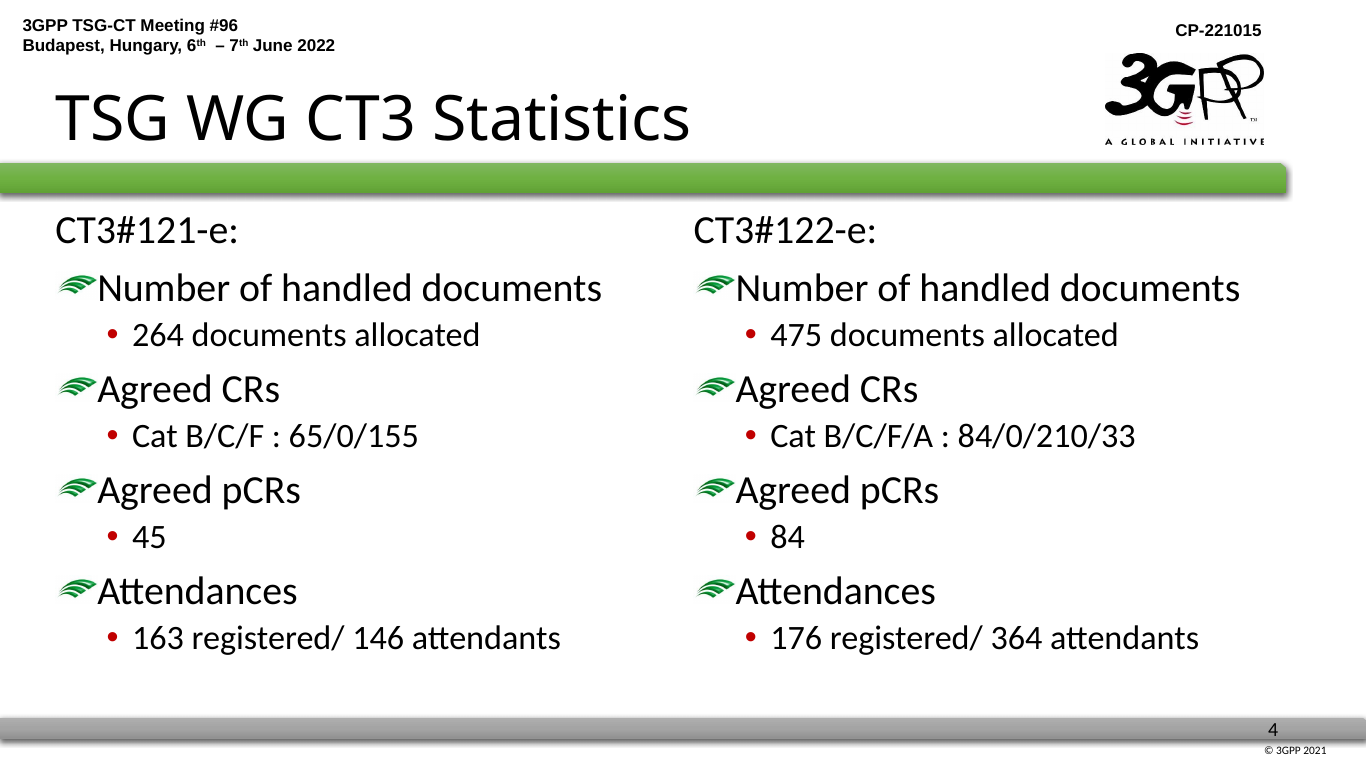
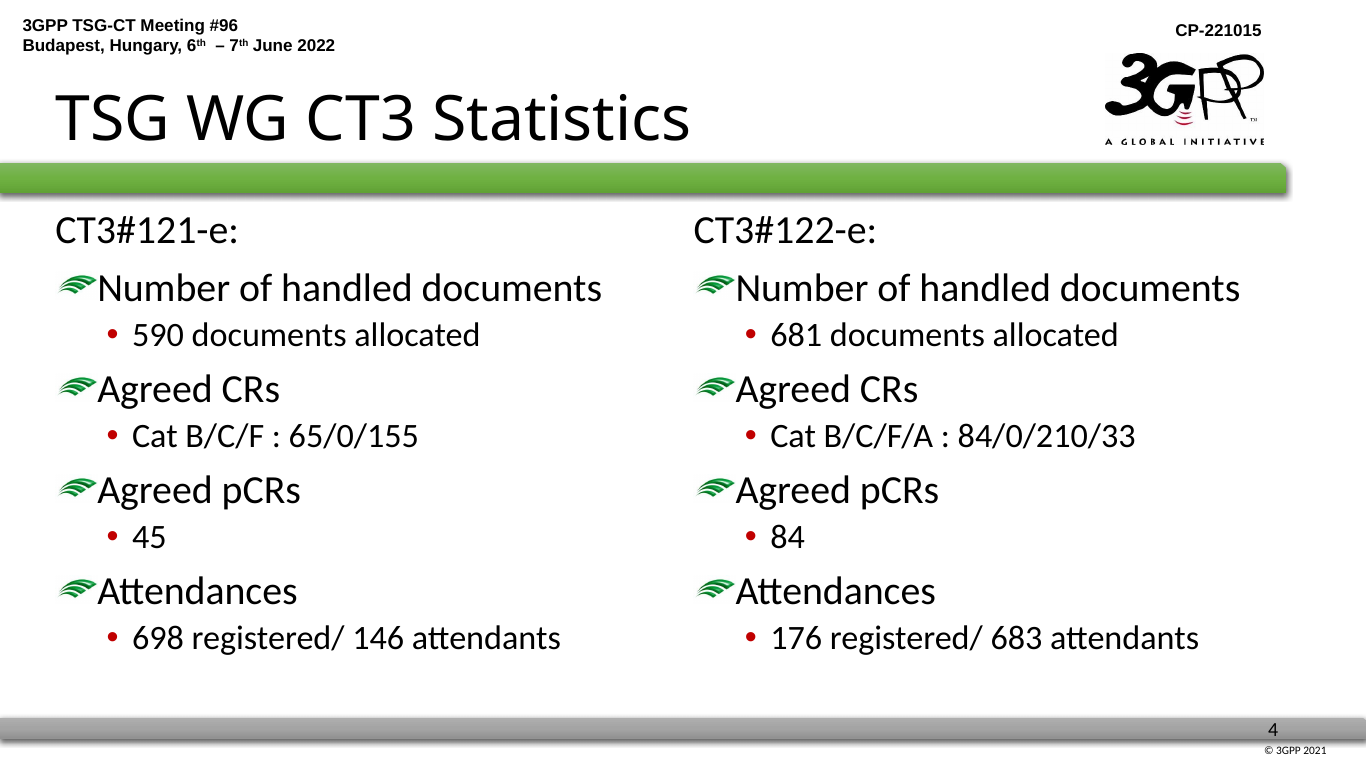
264: 264 -> 590
475: 475 -> 681
163: 163 -> 698
364: 364 -> 683
